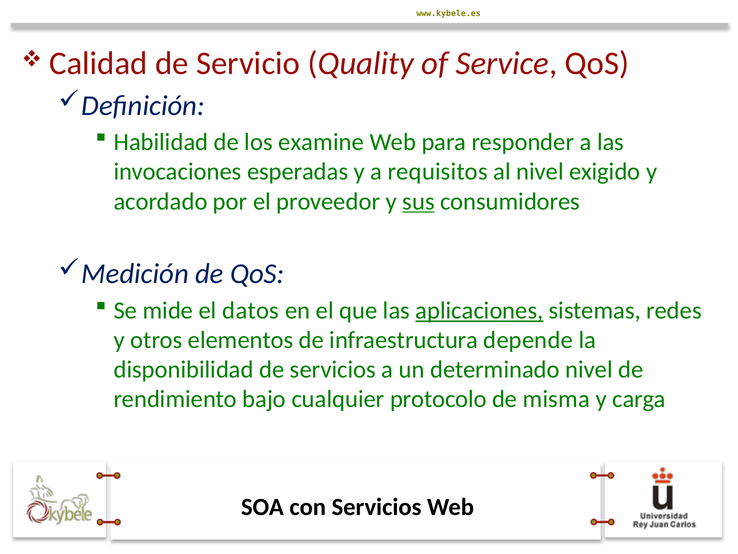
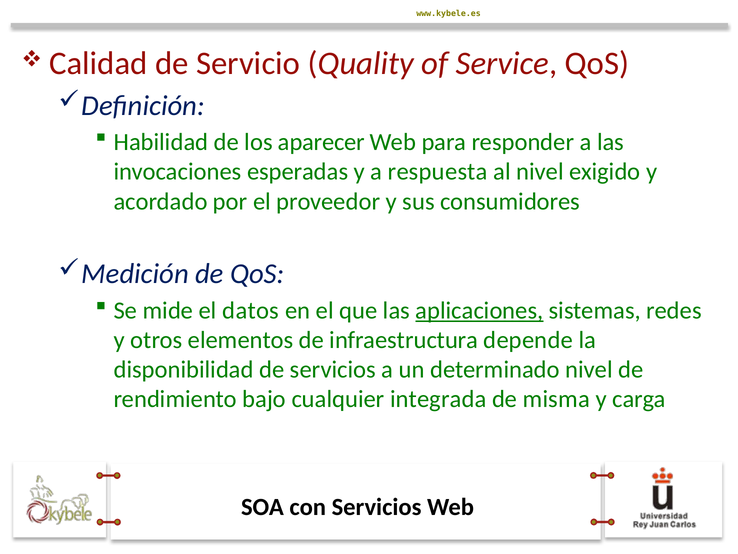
examine: examine -> aparecer
requisitos: requisitos -> respuesta
sus underline: present -> none
protocolo: protocolo -> integrada
